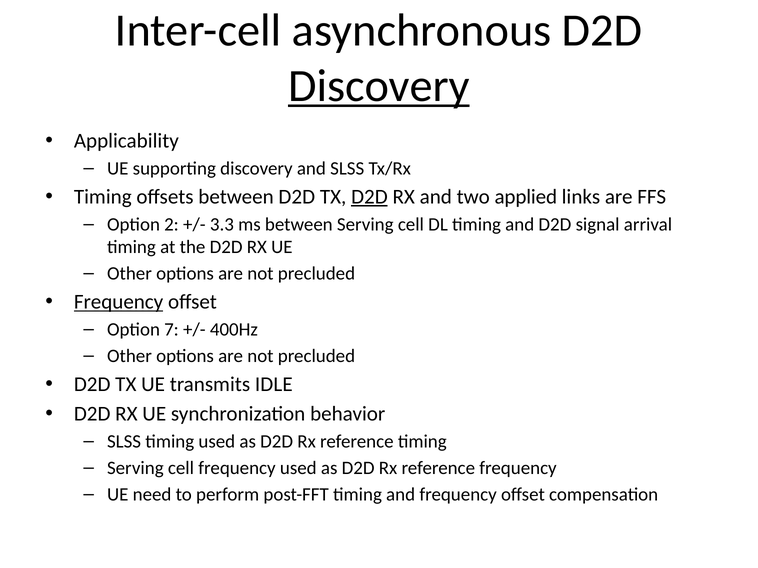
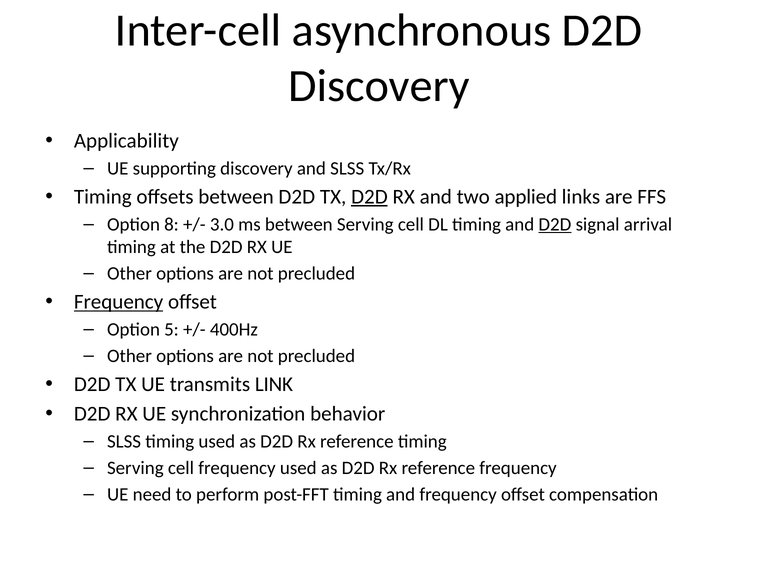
Discovery at (379, 86) underline: present -> none
2: 2 -> 8
3.3: 3.3 -> 3.0
D2D at (555, 225) underline: none -> present
7: 7 -> 5
IDLE: IDLE -> LINK
